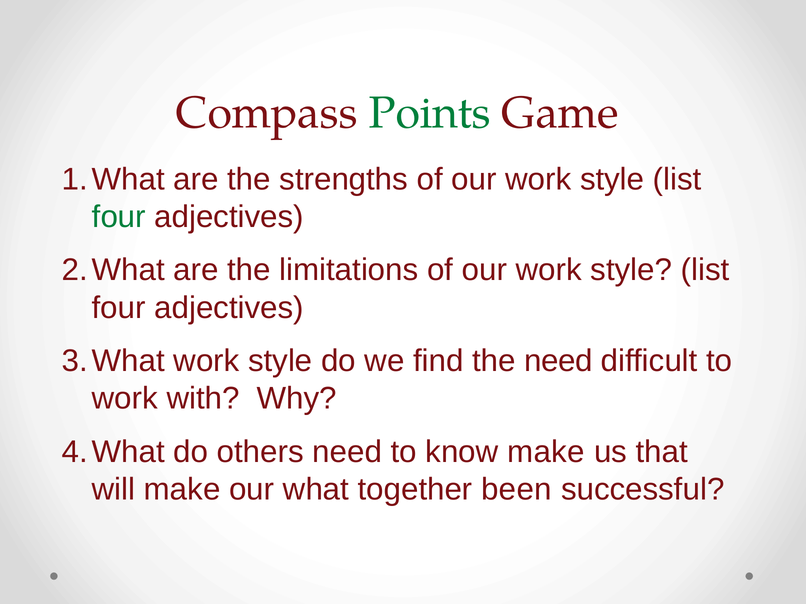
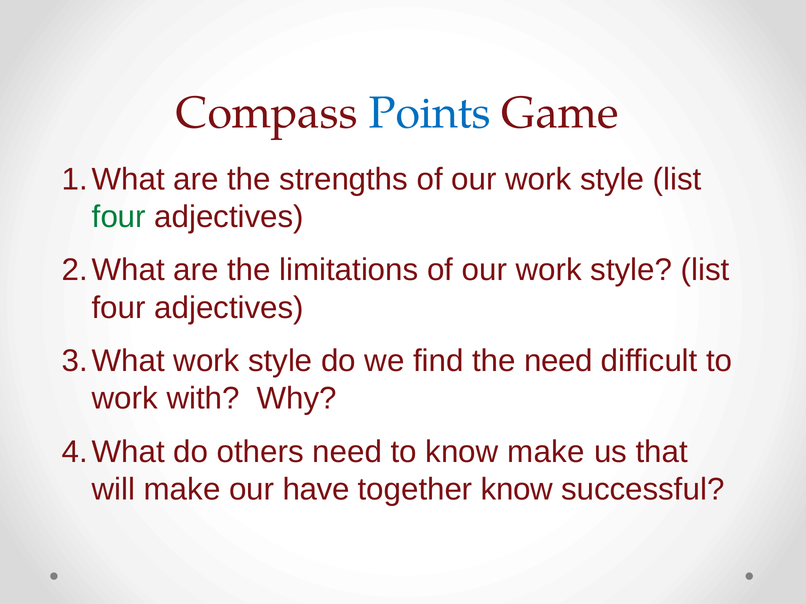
Points colour: green -> blue
what: what -> have
together been: been -> know
